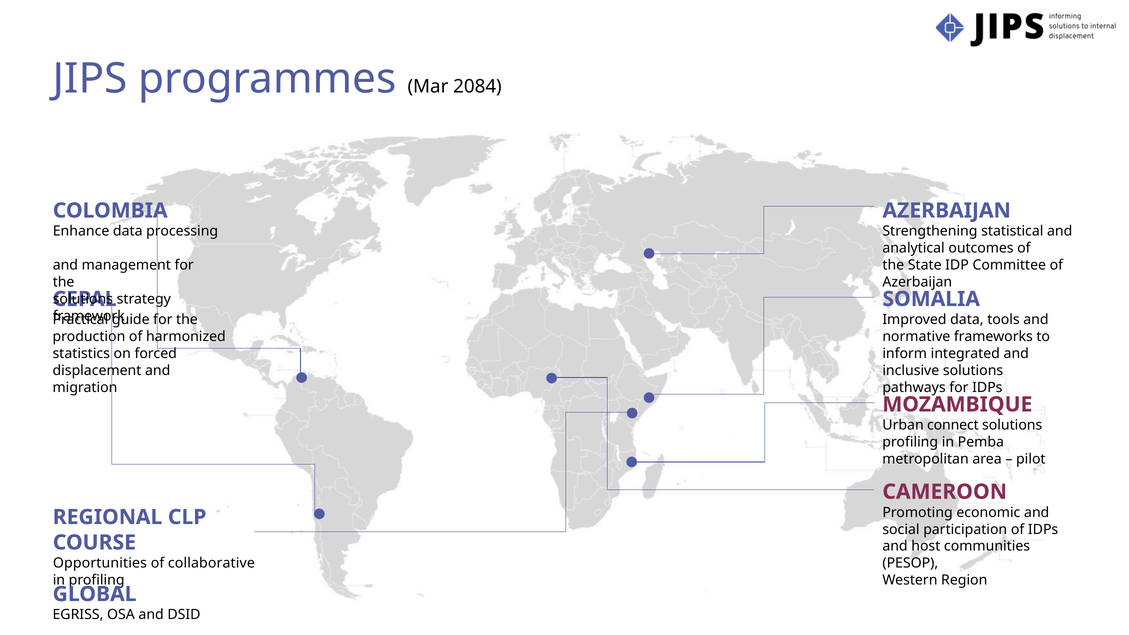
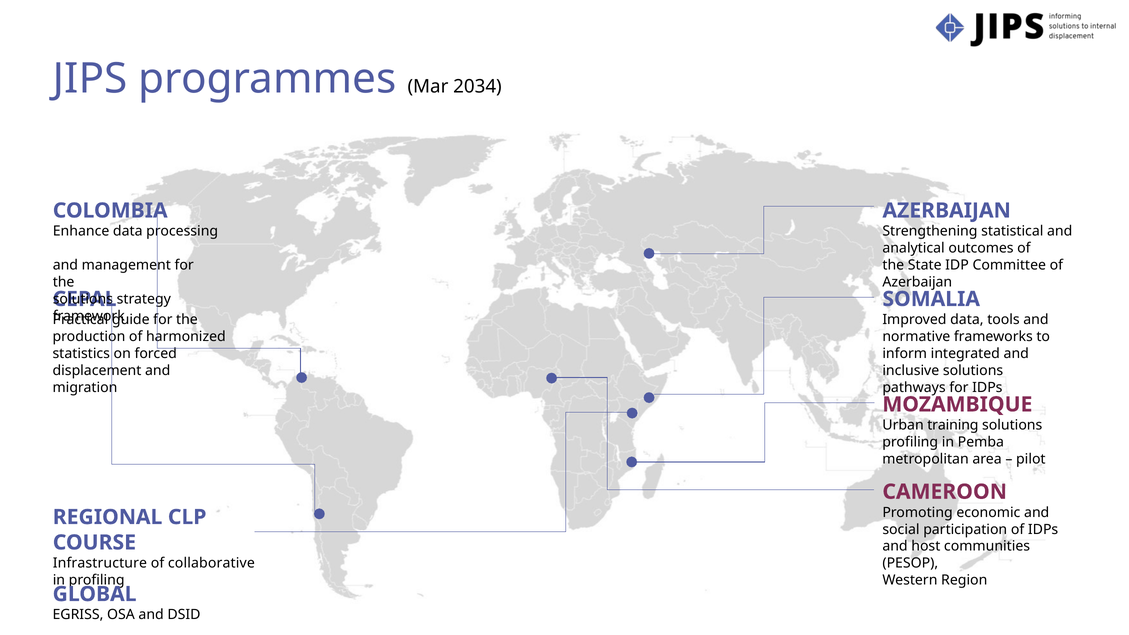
2084: 2084 -> 2034
connect: connect -> training
Opportunities: Opportunities -> Infrastructure
